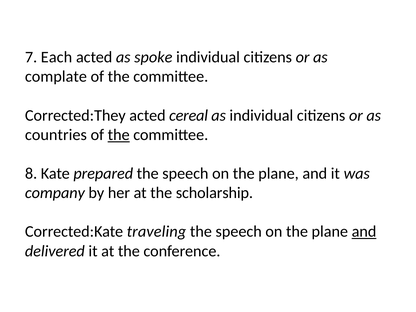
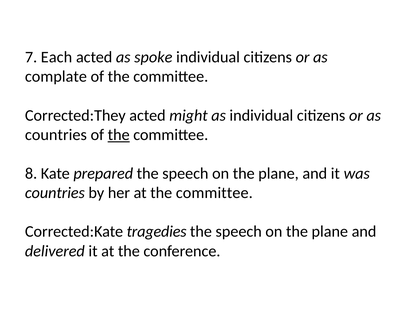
cereal: cereal -> might
company at (55, 193): company -> countries
at the scholarship: scholarship -> committee
traveling: traveling -> tragedies
and at (364, 232) underline: present -> none
